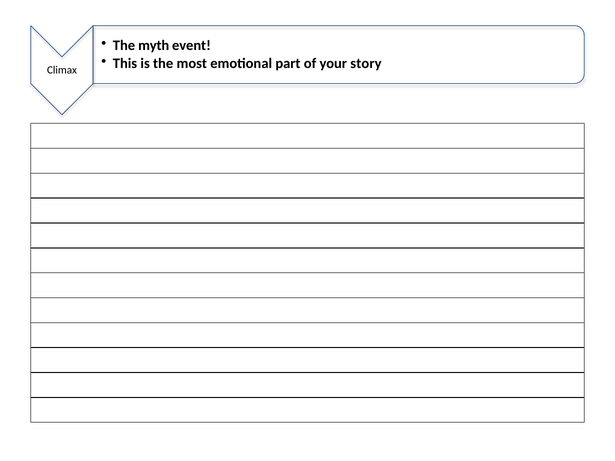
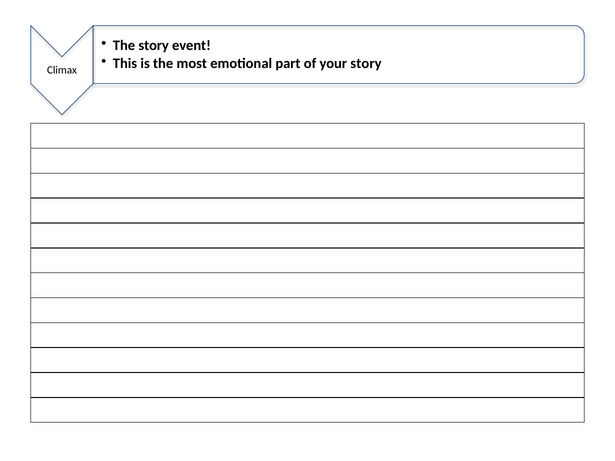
The myth: myth -> story
